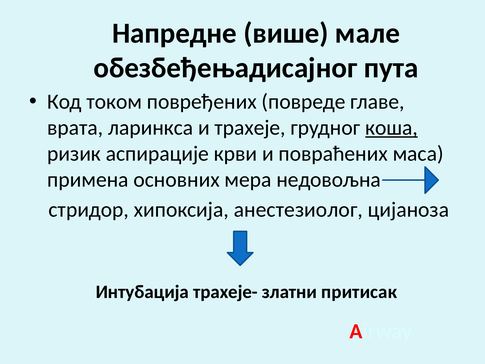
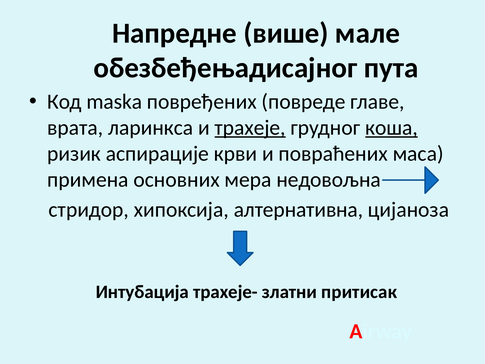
током: током -> maska
трахеје underline: none -> present
анестезиолог: анестезиолог -> алтернативна
